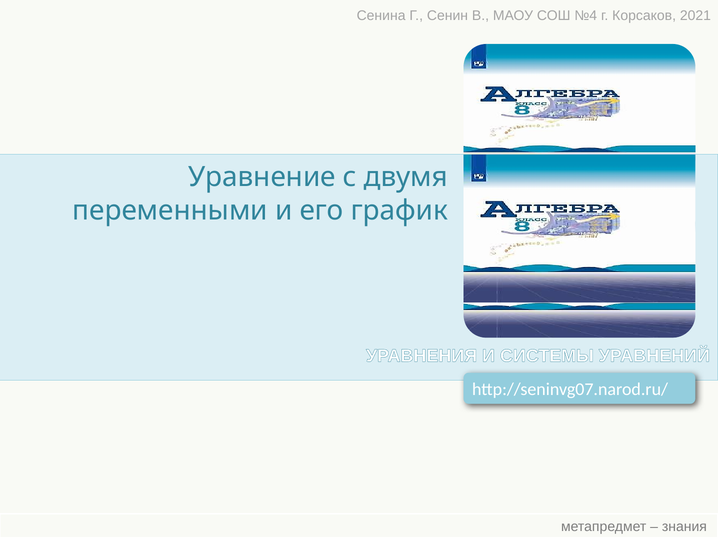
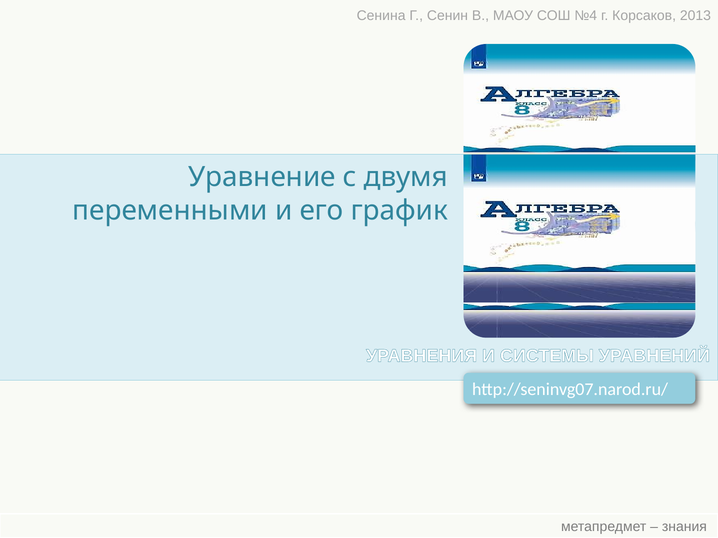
2021: 2021 -> 2013
